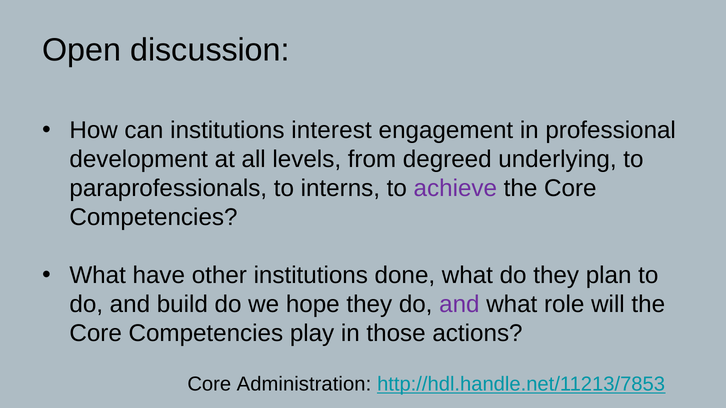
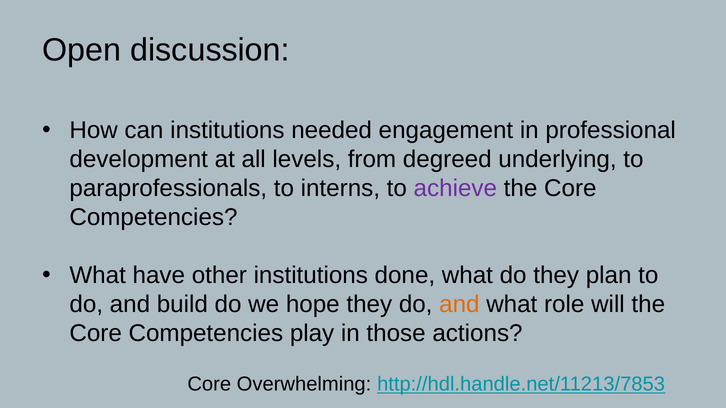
interest: interest -> needed
and at (459, 305) colour: purple -> orange
Administration: Administration -> Overwhelming
